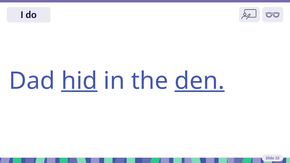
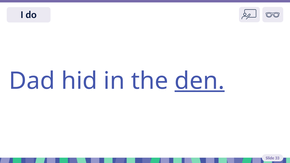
hid underline: present -> none
